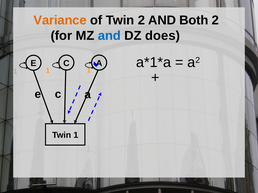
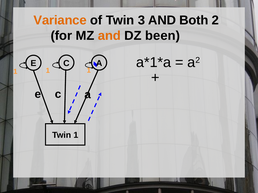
Twin 2: 2 -> 3
and at (109, 36) colour: blue -> orange
does: does -> been
